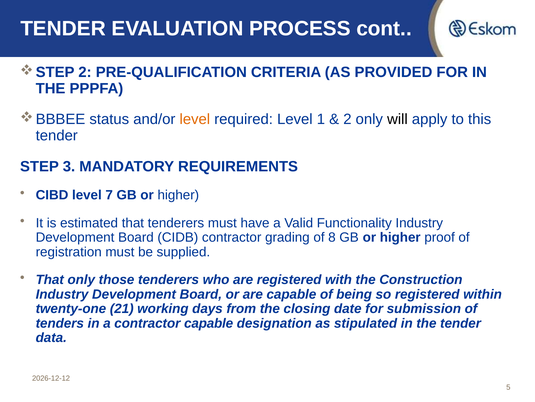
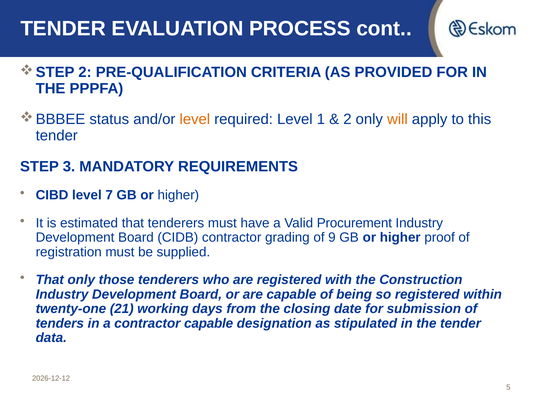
will colour: black -> orange
Functionality: Functionality -> Procurement
8: 8 -> 9
